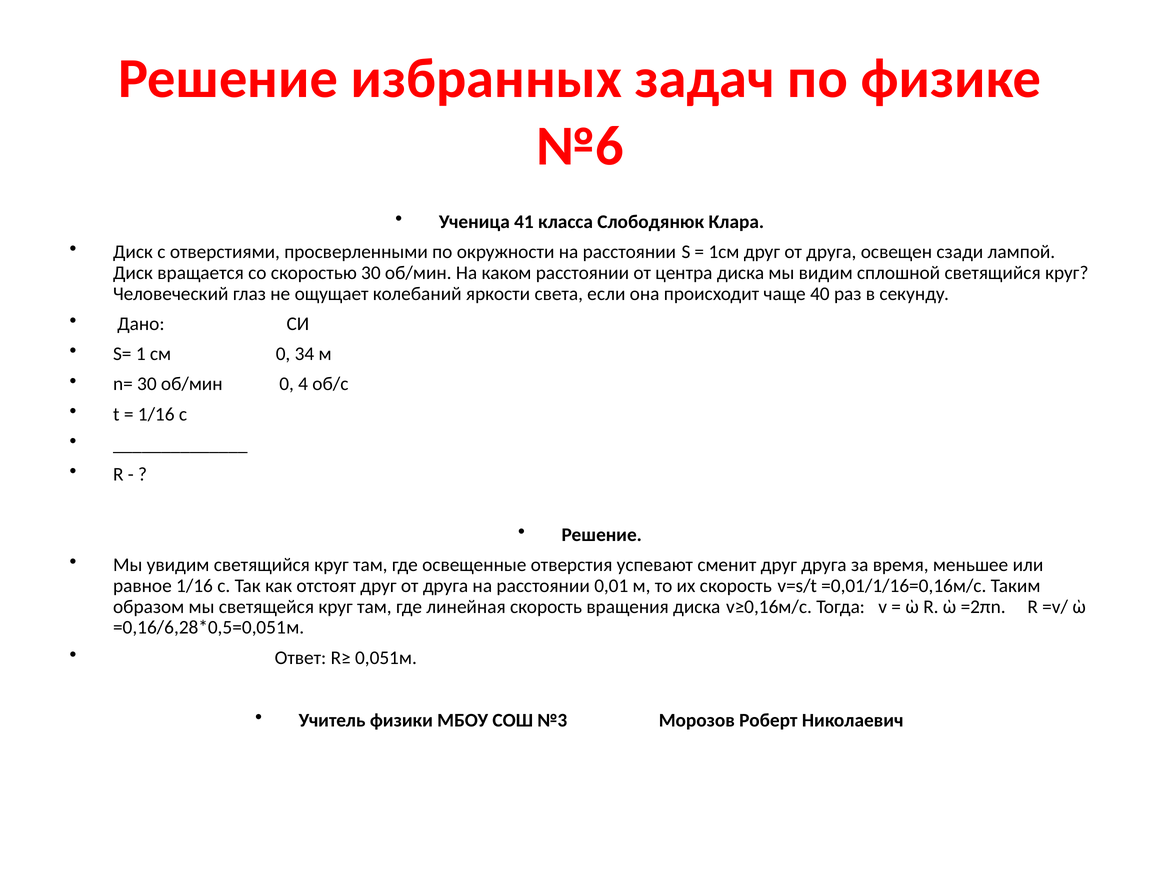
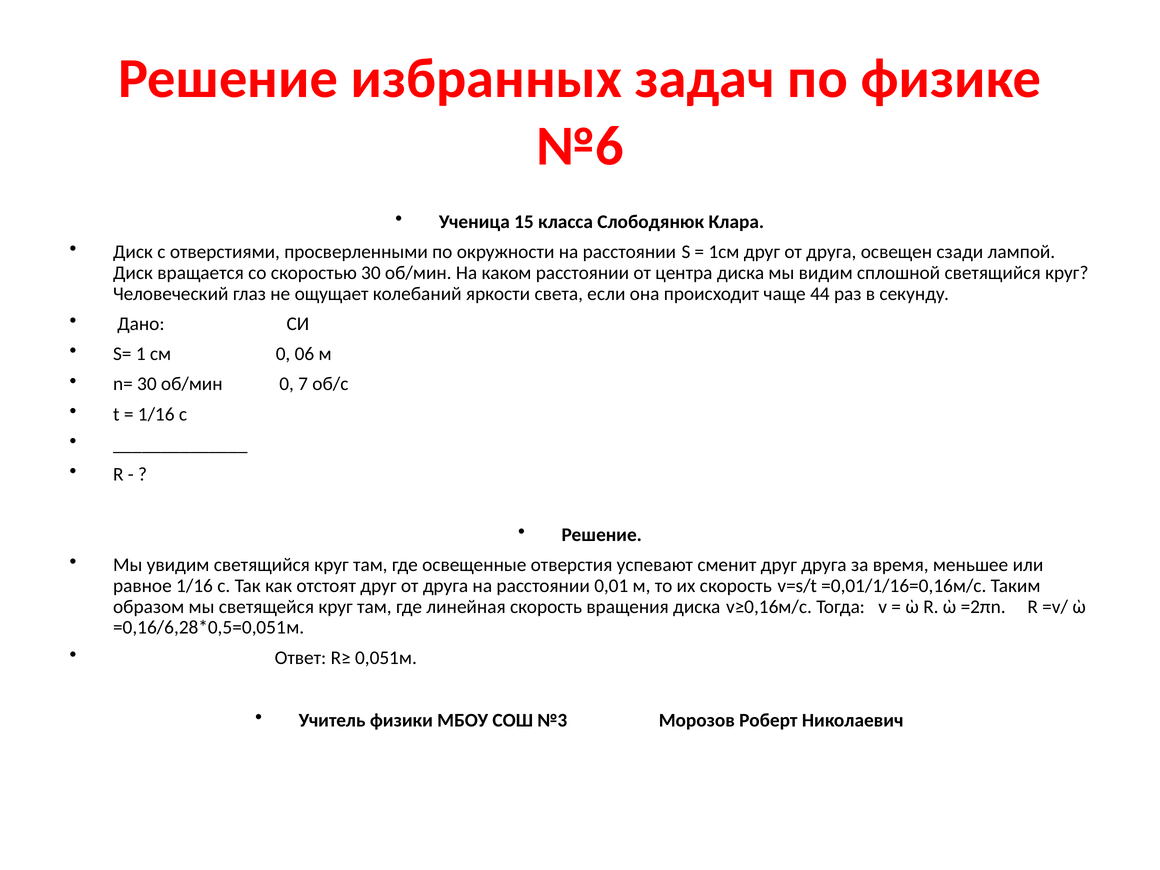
41: 41 -> 15
40: 40 -> 44
34: 34 -> 06
4: 4 -> 7
